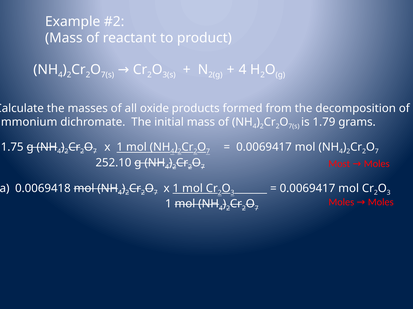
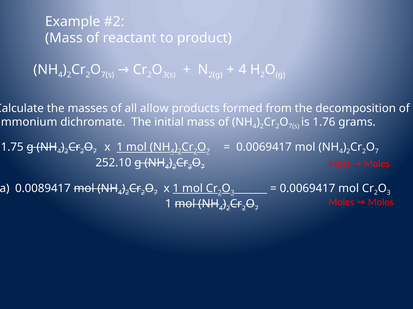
oxide: oxide -> allow
1.79: 1.79 -> 1.76
0.0069418: 0.0069418 -> 0.0089417
